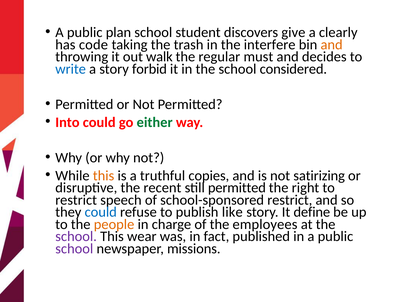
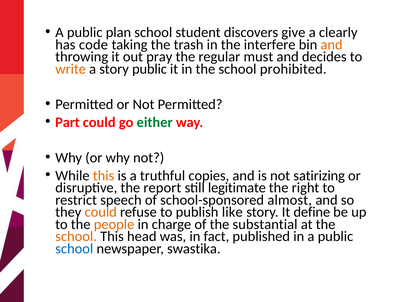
walk: walk -> pray
write colour: blue -> orange
story forbid: forbid -> public
considered: considered -> prohibited
Into: Into -> Part
recent: recent -> report
still permitted: permitted -> legitimate
school-sponsored restrict: restrict -> almost
could at (101, 212) colour: blue -> orange
employees: employees -> substantial
school at (76, 236) colour: purple -> orange
wear: wear -> head
school at (74, 248) colour: purple -> blue
missions: missions -> swastika
